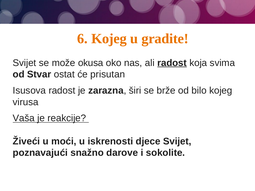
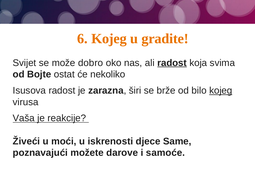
okusa: okusa -> dobro
Stvar: Stvar -> Bojte
prisutan: prisutan -> nekoliko
kojeg at (221, 91) underline: none -> present
djece Svijet: Svijet -> Same
snažno: snažno -> možete
sokolite: sokolite -> samoće
